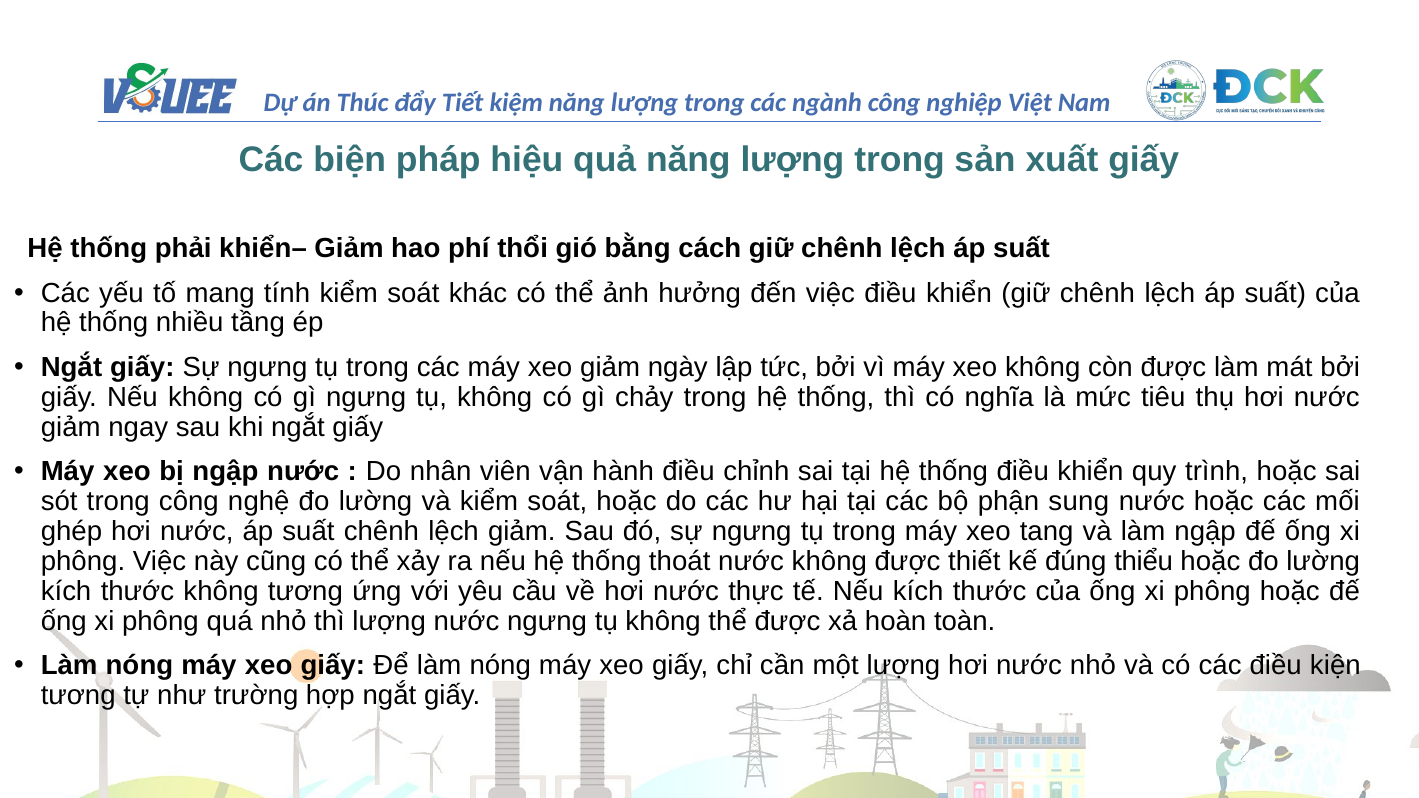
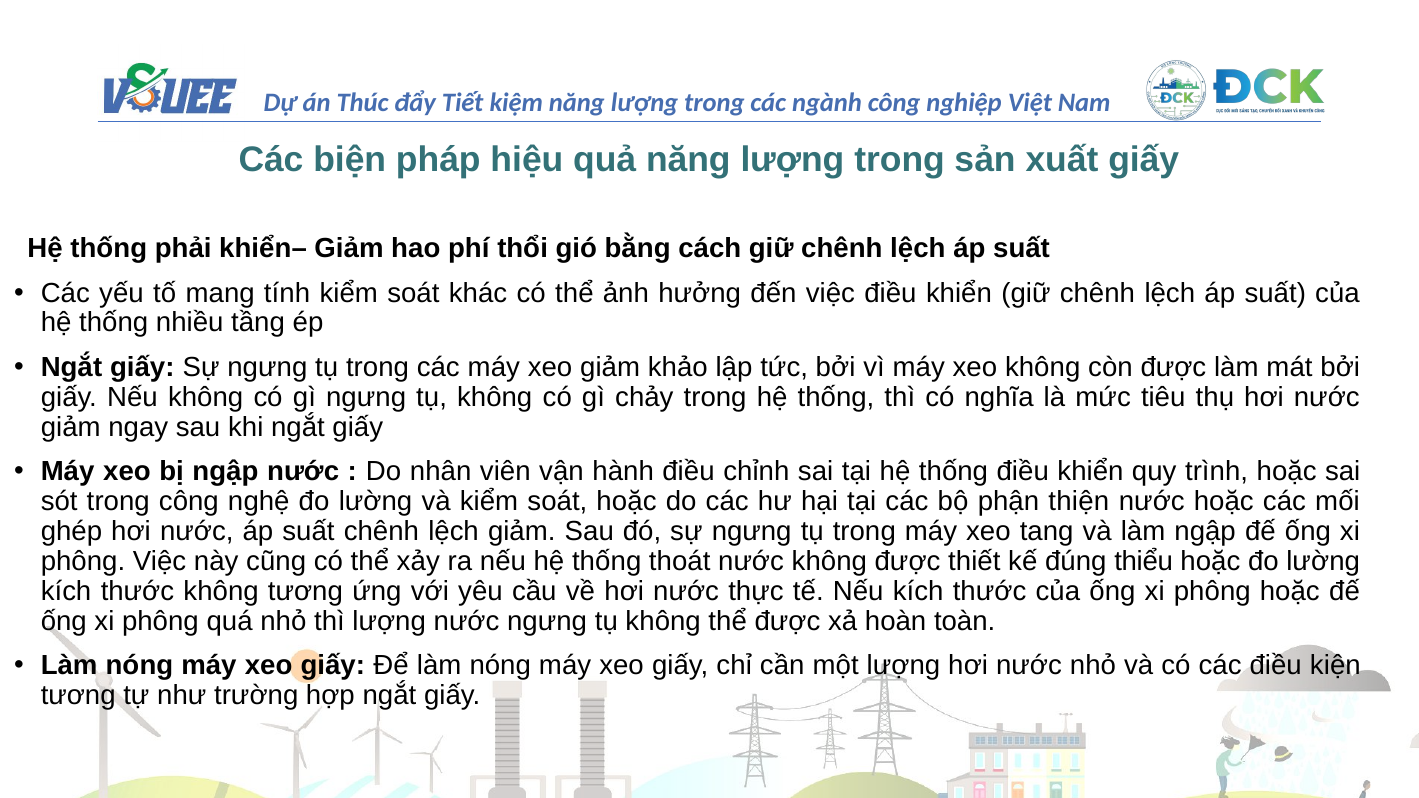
ngày: ngày -> khảo
sung: sung -> thiện
